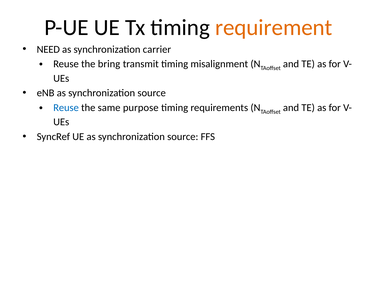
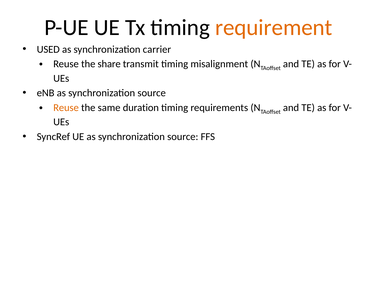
NEED: NEED -> USED
bring: bring -> share
Reuse at (66, 108) colour: blue -> orange
purpose: purpose -> duration
